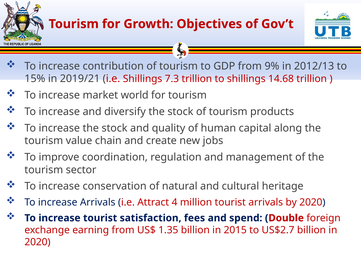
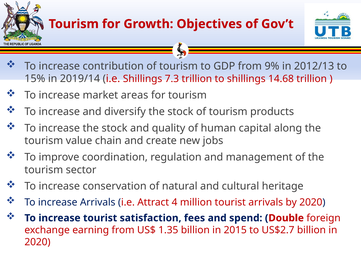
2019/21: 2019/21 -> 2019/14
world: world -> areas
